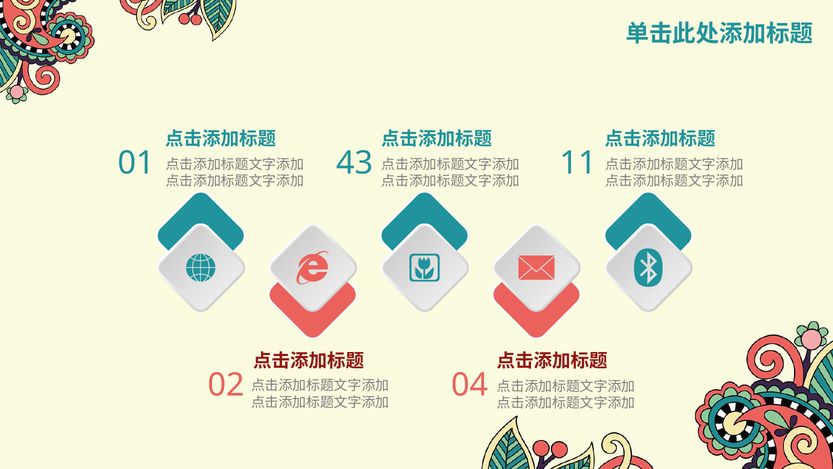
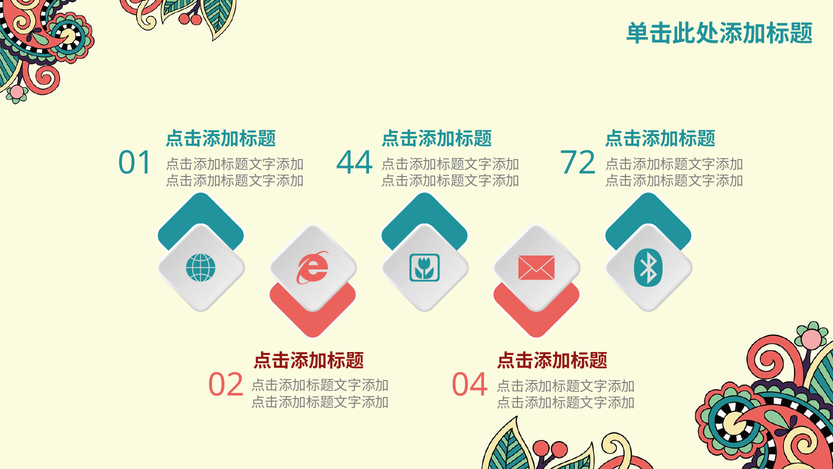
43: 43 -> 44
11: 11 -> 72
